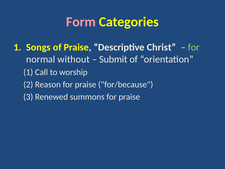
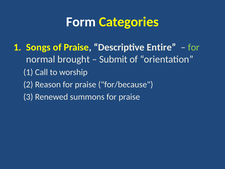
Form colour: pink -> white
Christ: Christ -> Entire
without: without -> brought
